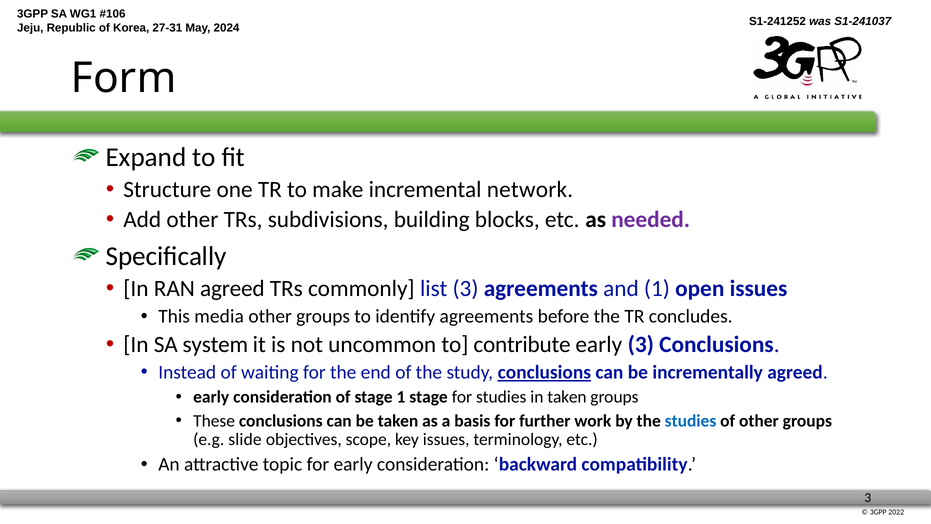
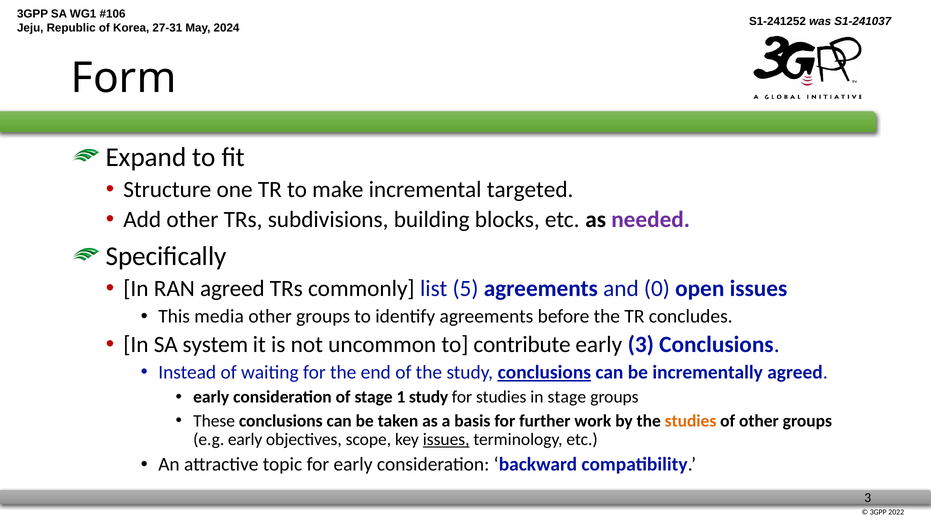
network: network -> targeted
list 3: 3 -> 5
and 1: 1 -> 0
1 stage: stage -> study
in taken: taken -> stage
studies at (691, 421) colour: blue -> orange
e.g slide: slide -> early
issues at (446, 439) underline: none -> present
